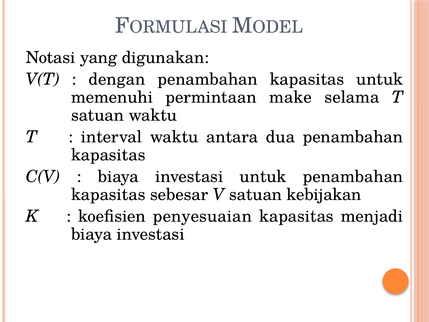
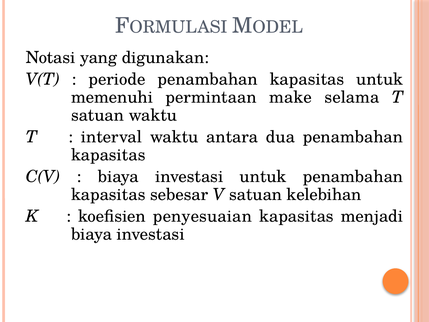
dengan: dengan -> periode
kebijakan: kebijakan -> kelebihan
